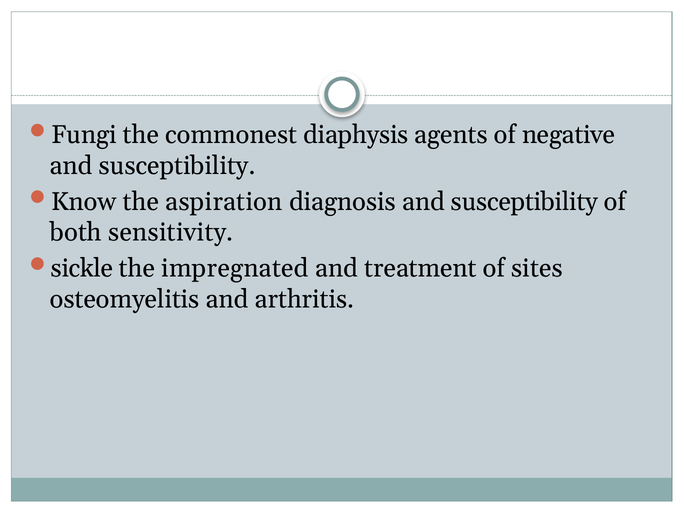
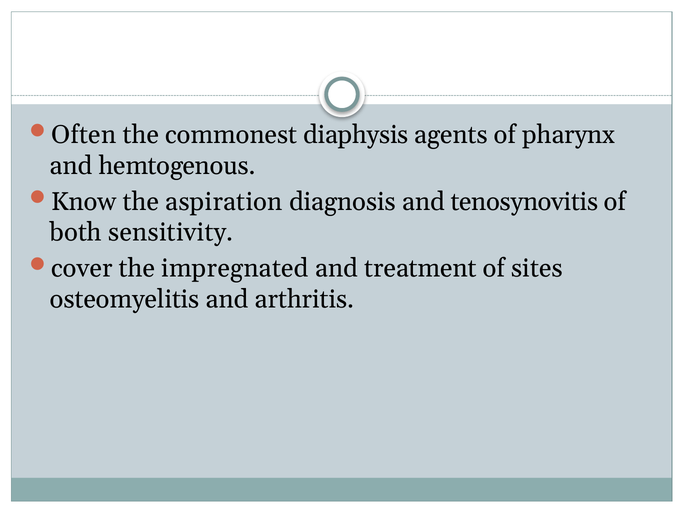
Fungi: Fungi -> Often
negative: negative -> pharynx
susceptibility at (177, 166): susceptibility -> hemtogenous
diagnosis and susceptibility: susceptibility -> tenosynovitis
sickle: sickle -> cover
